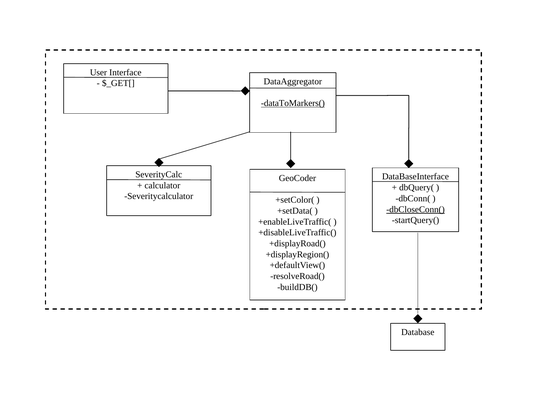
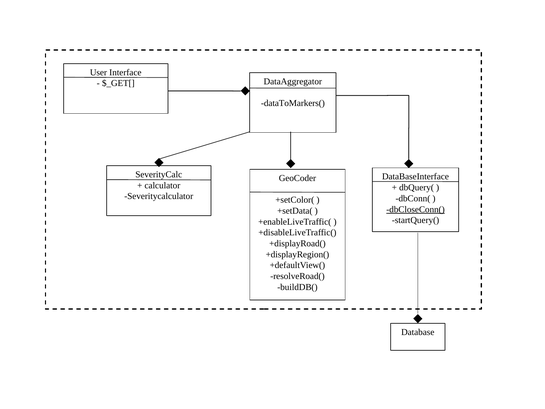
dataToMarkers( underline: present -> none
